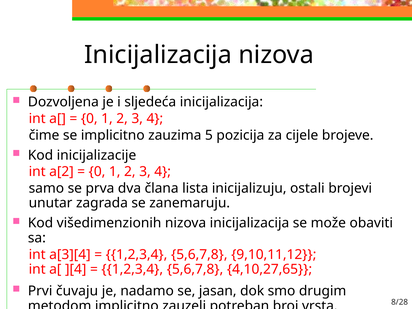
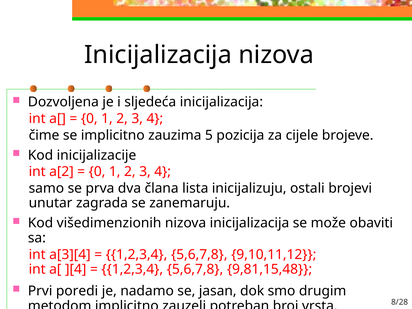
4,10,27,65: 4,10,27,65 -> 9,81,15,48
čuvaju: čuvaju -> poredi
